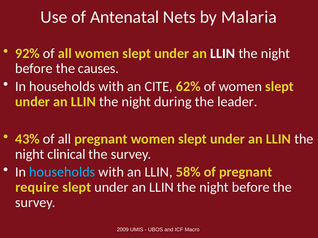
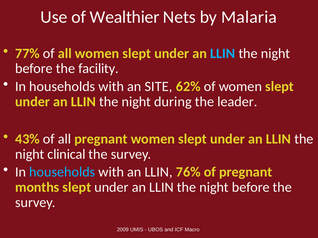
Antenatal: Antenatal -> Wealthier
92%: 92% -> 77%
LLIN at (223, 53) colour: white -> light blue
causes: causes -> facility
CITE: CITE -> SITE
58%: 58% -> 76%
require: require -> months
